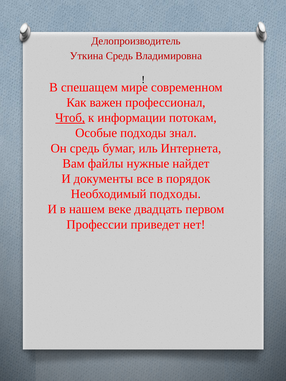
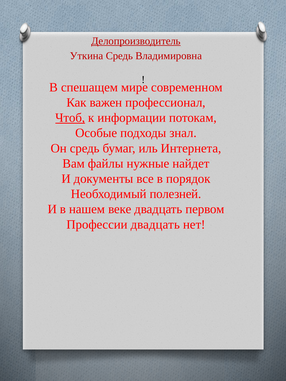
Делопроизводитель underline: none -> present
Необходимый подходы: подходы -> полезней
Профессии приведет: приведет -> двадцать
